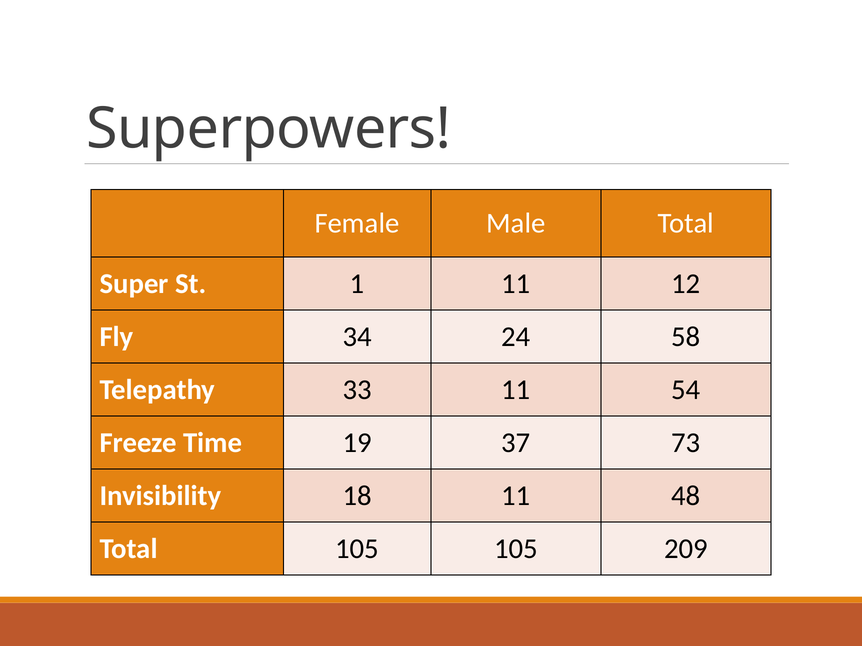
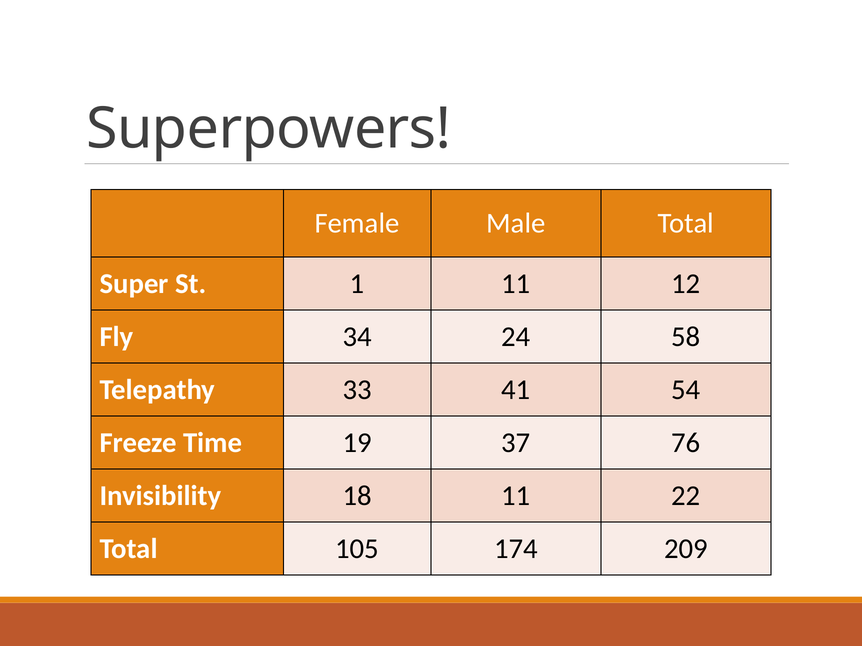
33 11: 11 -> 41
73: 73 -> 76
48: 48 -> 22
105 105: 105 -> 174
